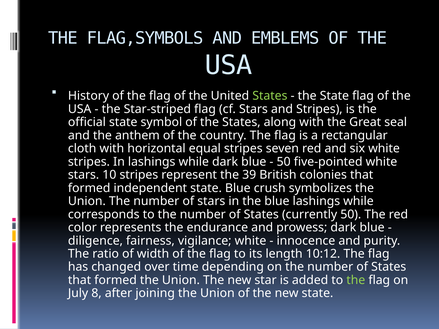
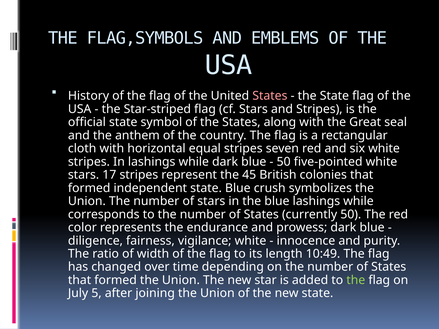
States at (270, 96) colour: light green -> pink
10: 10 -> 17
39: 39 -> 45
10:12: 10:12 -> 10:49
8: 8 -> 5
